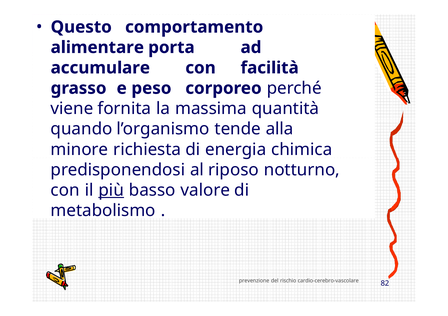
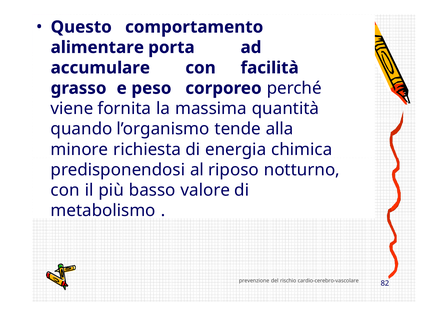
più underline: present -> none
